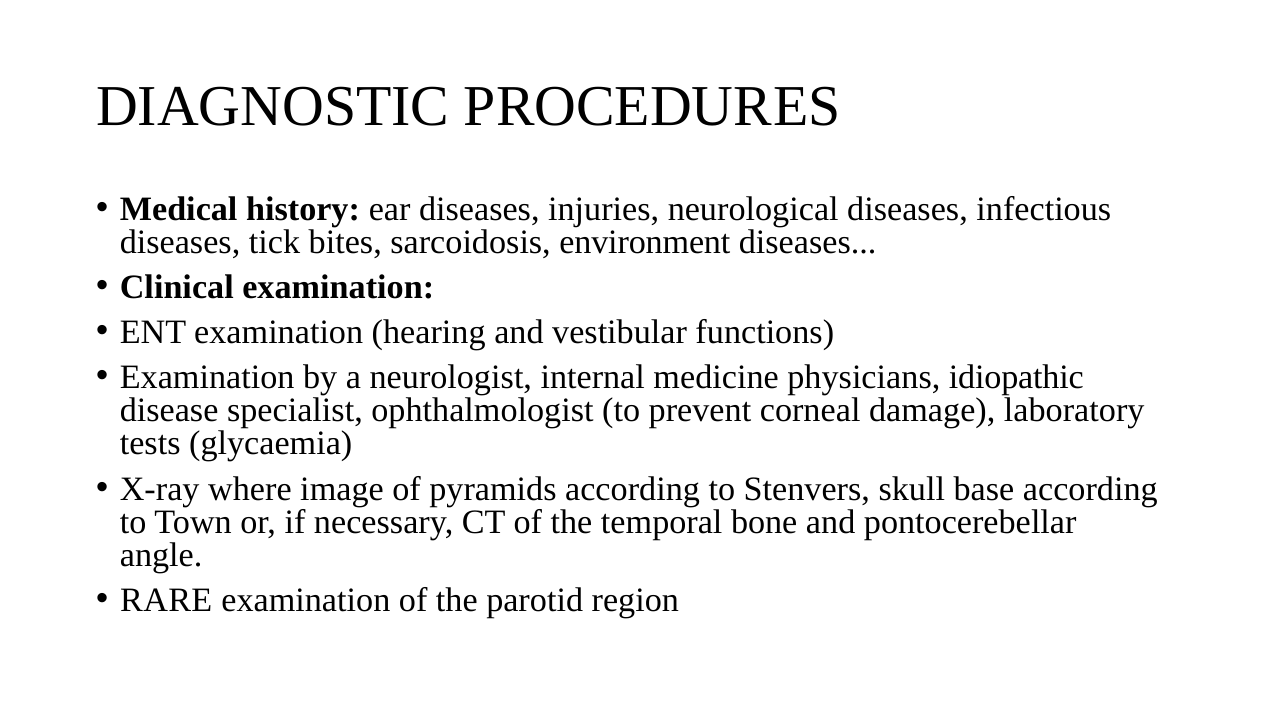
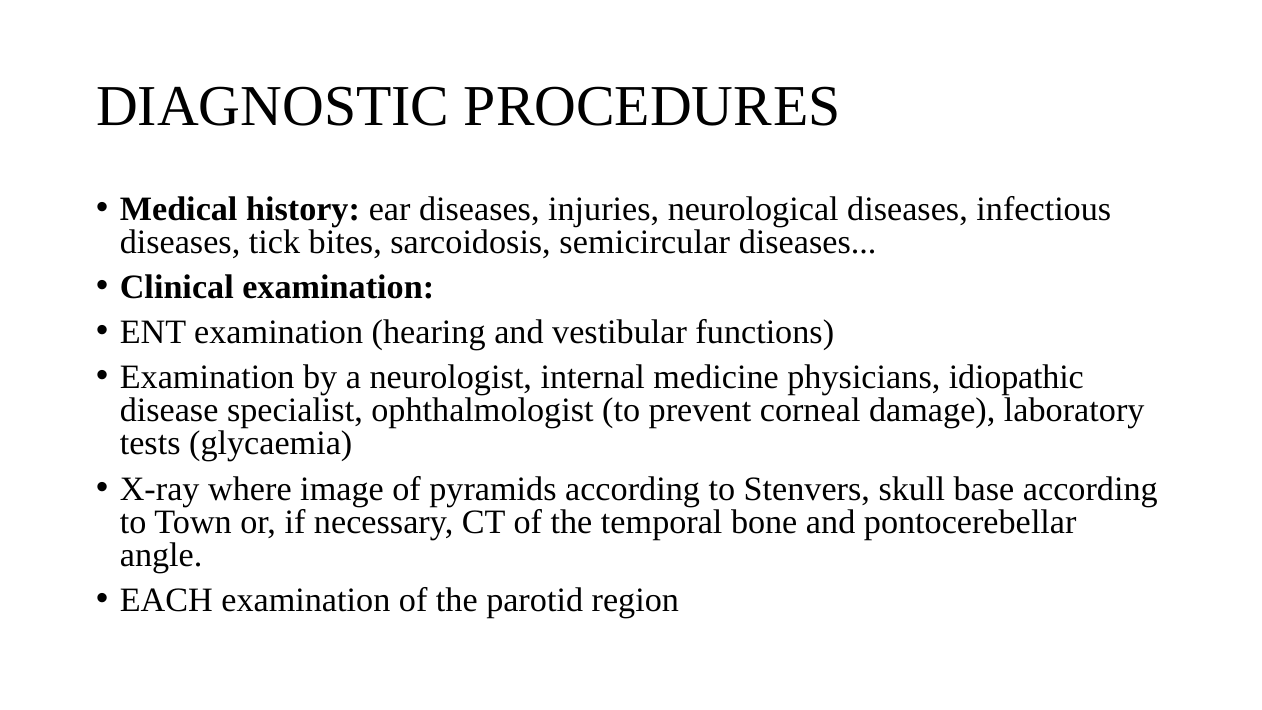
environment: environment -> semicircular
RARE: RARE -> EACH
